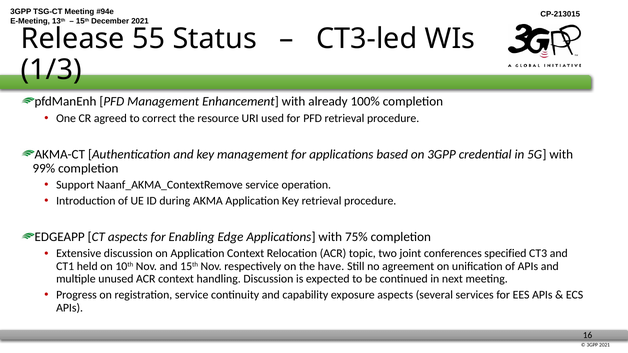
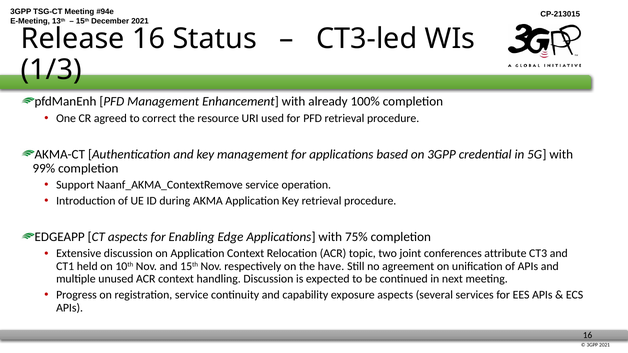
Release 55: 55 -> 16
specified: specified -> attribute
